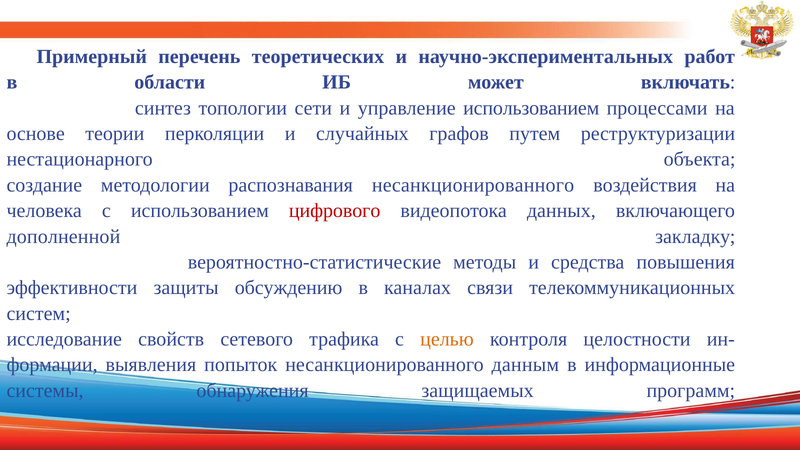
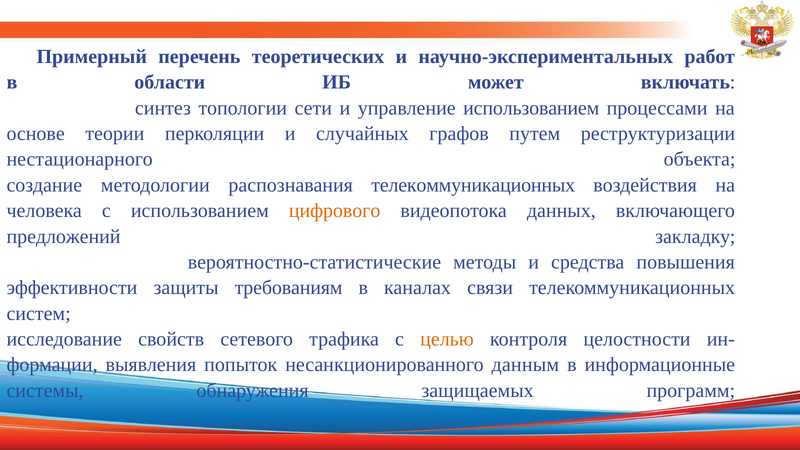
распознавания несанкционированного: несанкционированного -> телекоммуникационных
цифрового colour: red -> orange
дополненной: дополненной -> предложений
обсуждению: обсуждению -> требованиям
